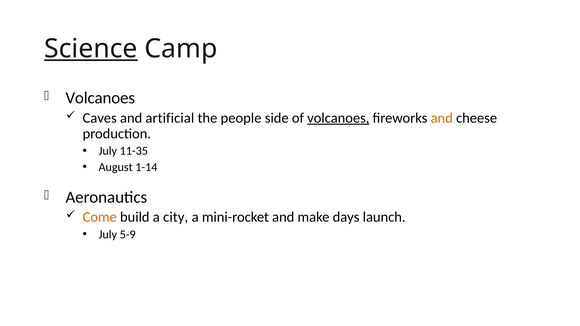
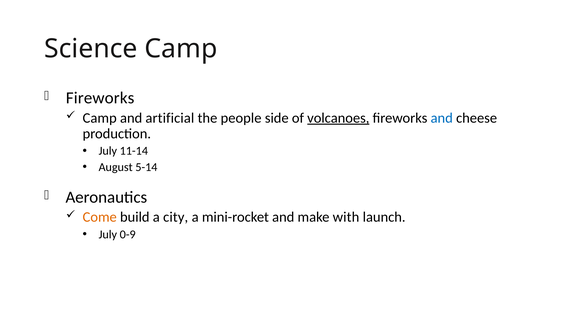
Science underline: present -> none
Volcanoes at (100, 98): Volcanoes -> Fireworks
Caves at (100, 118): Caves -> Camp
and at (442, 118) colour: orange -> blue
11-35: 11-35 -> 11-14
1-14: 1-14 -> 5-14
days: days -> with
5-9: 5-9 -> 0-9
